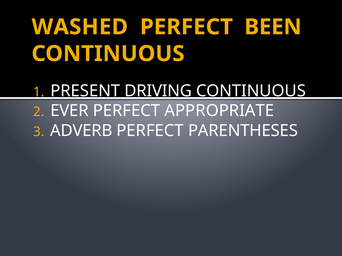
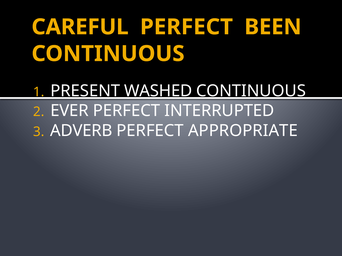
WASHED: WASHED -> CAREFUL
DRIVING: DRIVING -> WASHED
APPROPRIATE: APPROPRIATE -> INTERRUPTED
PARENTHESES: PARENTHESES -> APPROPRIATE
